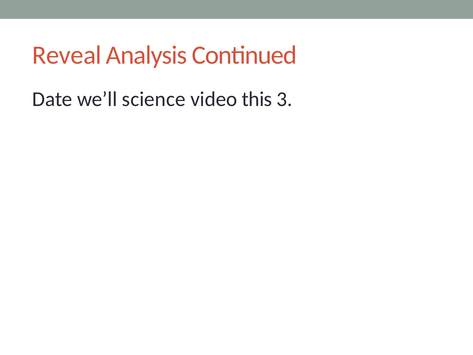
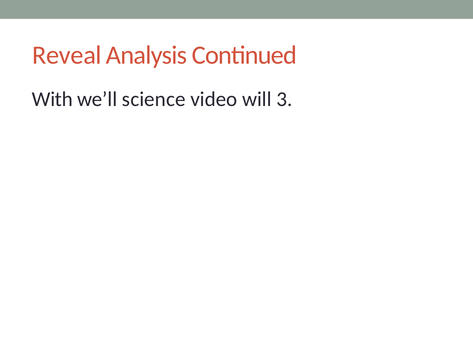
Date: Date -> With
this: this -> will
